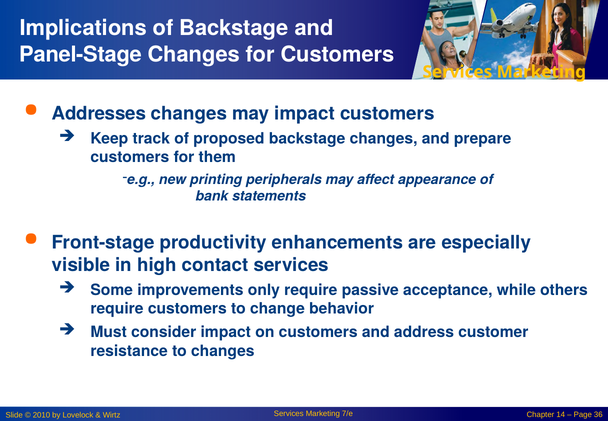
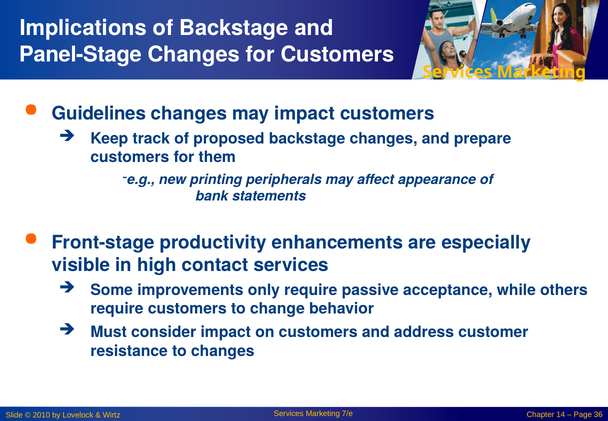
Addresses: Addresses -> Guidelines
